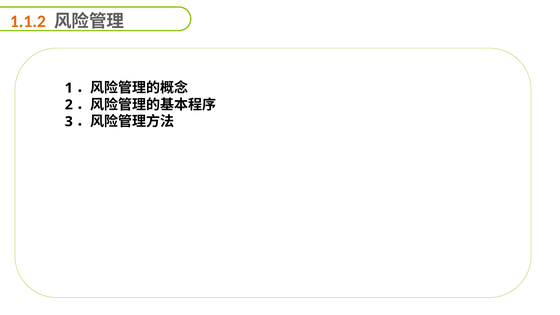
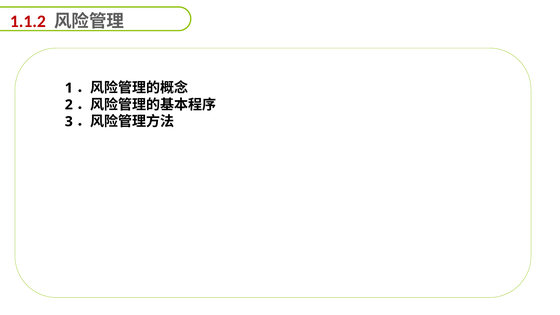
1.1.2 colour: orange -> red
